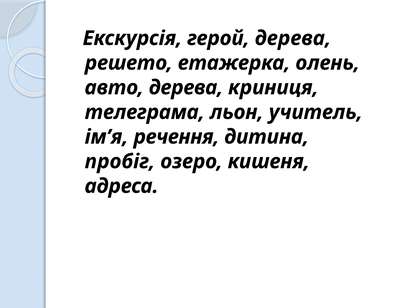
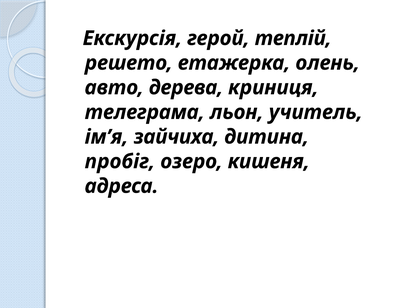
герой дерева: дерева -> теплій
речення: речення -> зайчиха
